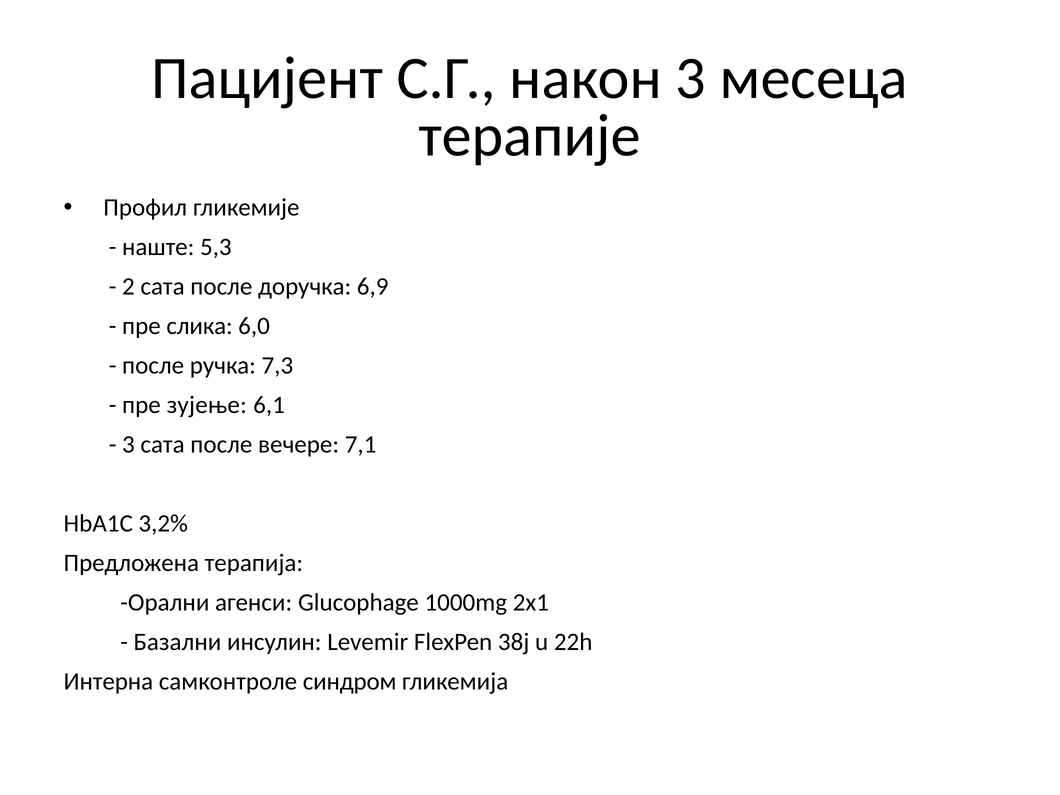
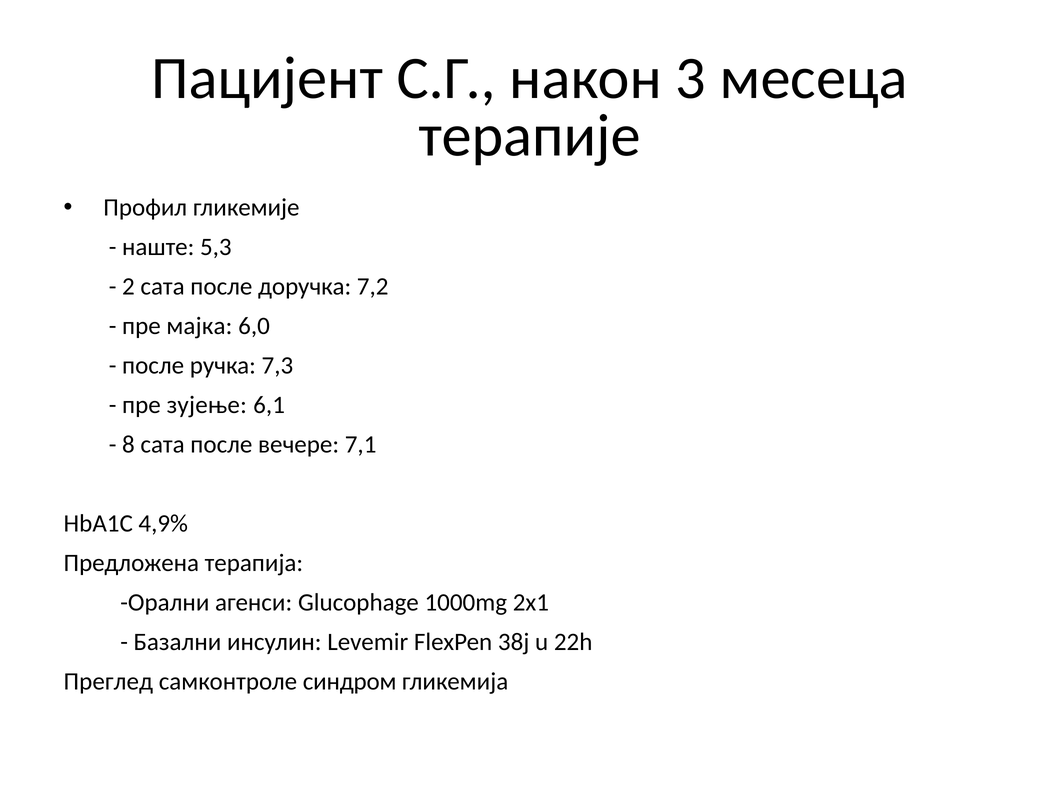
6,9: 6,9 -> 7,2
слика: слика -> мајка
3 at (128, 444): 3 -> 8
3,2%: 3,2% -> 4,9%
Интерна: Интерна -> Преглед
